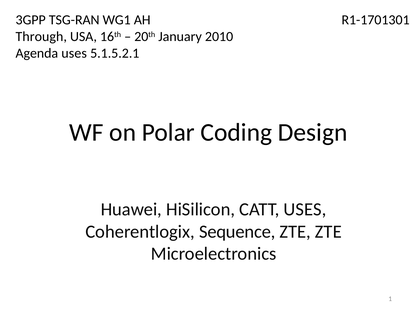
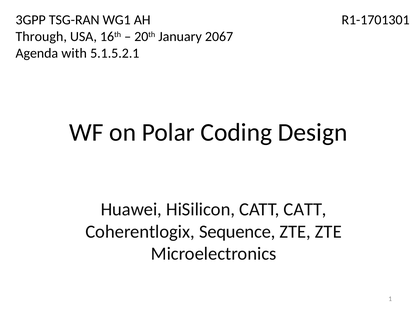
2010: 2010 -> 2067
Agenda uses: uses -> with
CATT USES: USES -> CATT
